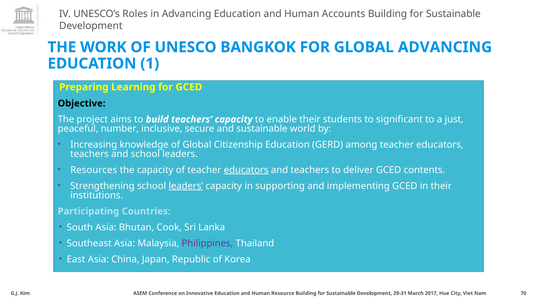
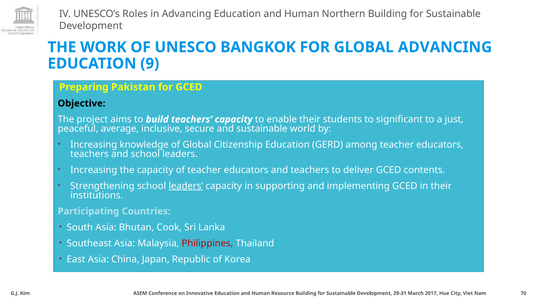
Accounts: Accounts -> Northern
1: 1 -> 9
Learning: Learning -> Pakistan
number: number -> average
Resources at (94, 170): Resources -> Increasing
educators at (246, 170) underline: present -> none
Philippines colour: purple -> red
